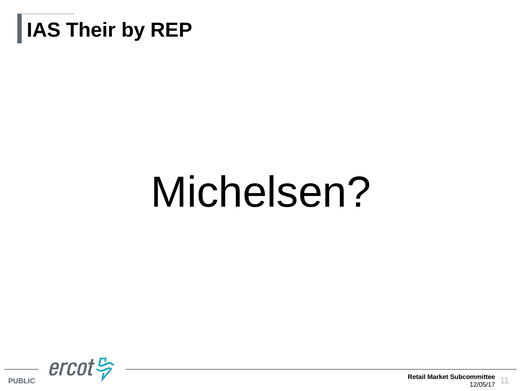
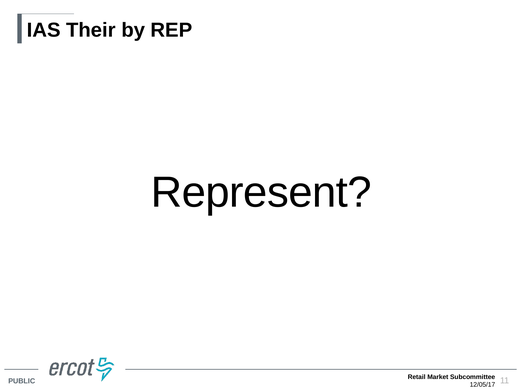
Michelsen: Michelsen -> Represent
